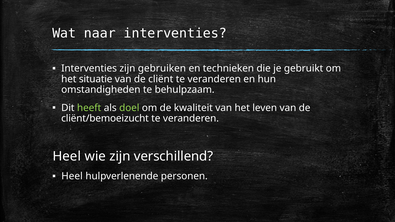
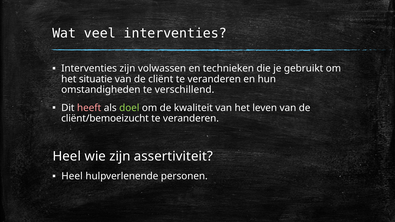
naar: naar -> veel
gebruiken: gebruiken -> volwassen
behulpzaam: behulpzaam -> verschillend
heeft colour: light green -> pink
verschillend: verschillend -> assertiviteit
